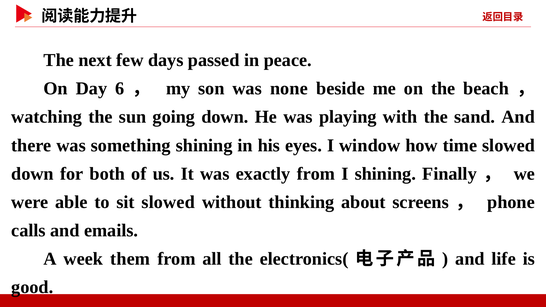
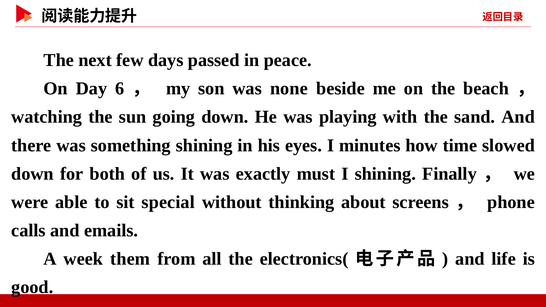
window: window -> minutes
exactly from: from -> must
sit slowed: slowed -> special
